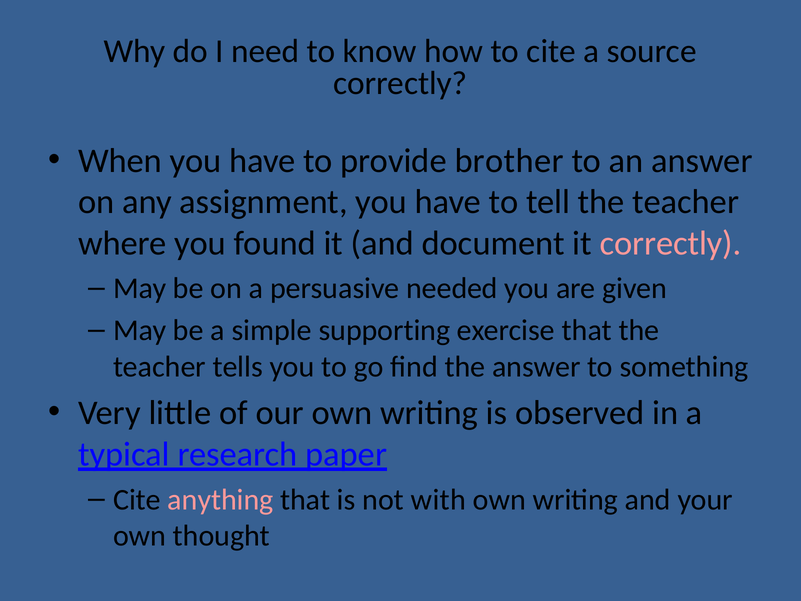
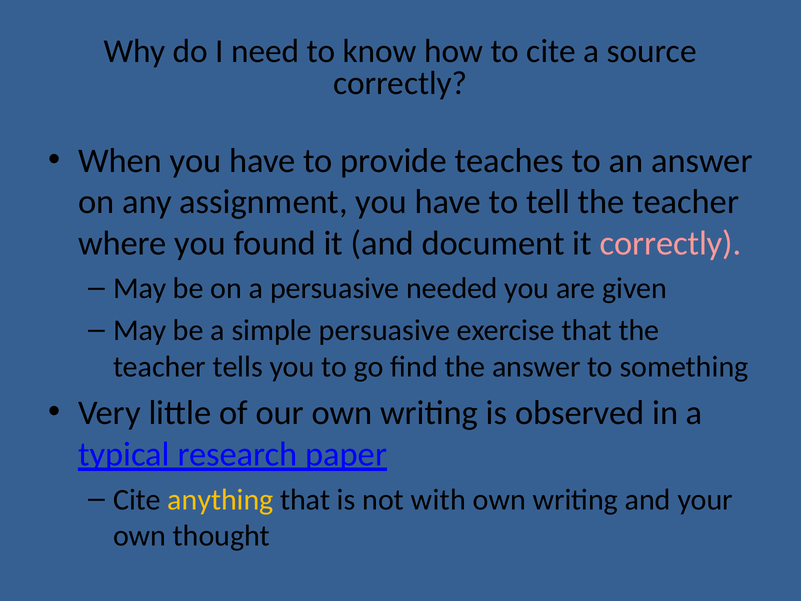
brother: brother -> teaches
simple supporting: supporting -> persuasive
anything colour: pink -> yellow
